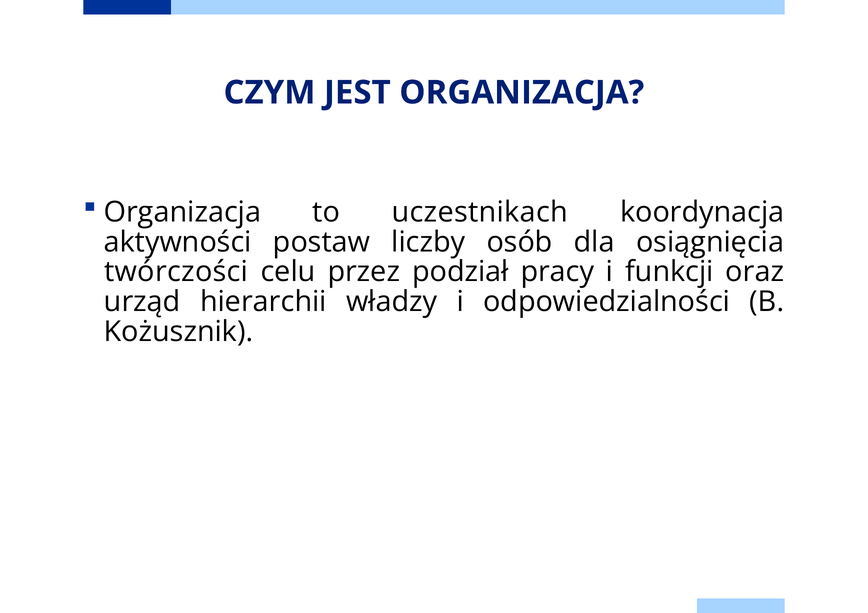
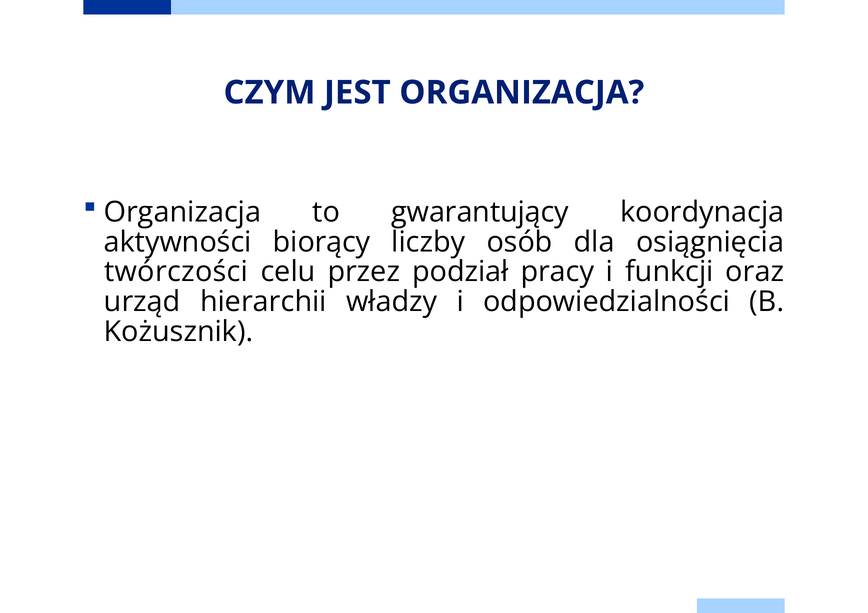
uczestnikach: uczestnikach -> gwarantujący
postaw: postaw -> biorący
